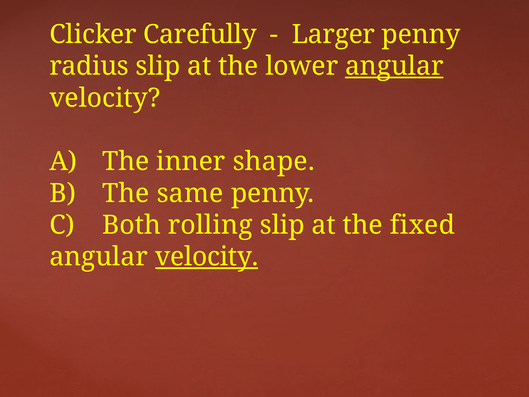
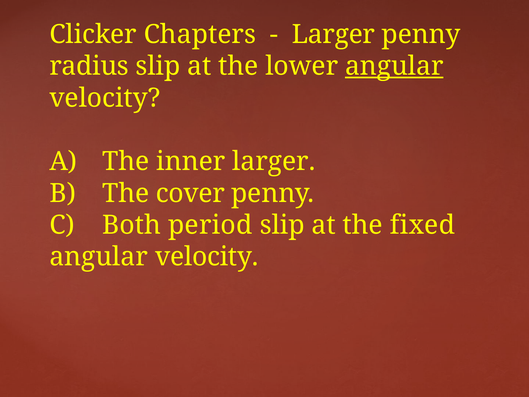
Carefully: Carefully -> Chapters
inner shape: shape -> larger
same: same -> cover
rolling: rolling -> period
velocity at (207, 257) underline: present -> none
